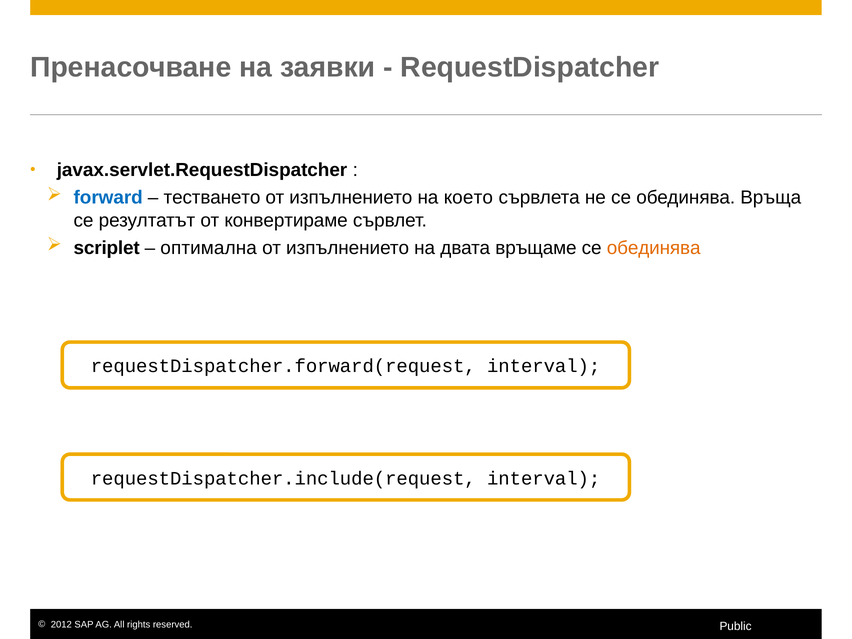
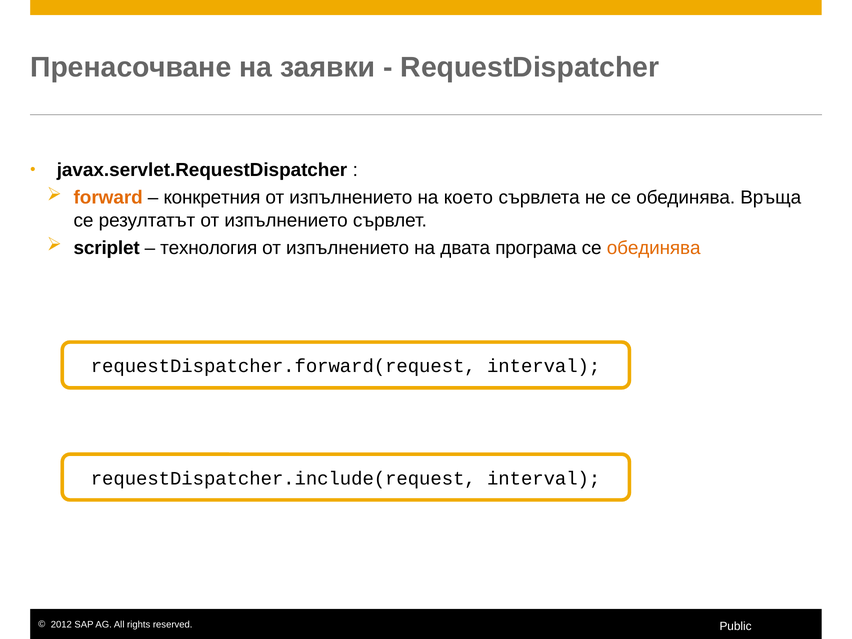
forward colour: blue -> orange
тестването: тестването -> конкретния
резултатът от конвертираме: конвертираме -> изпълнението
оптимална: оптимална -> технология
връщаме: връщаме -> програма
